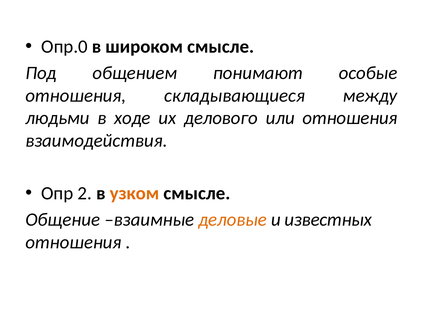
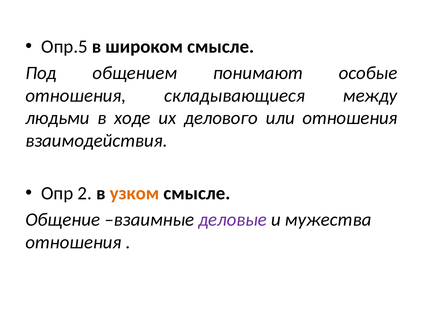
Опр.0: Опр.0 -> Опр.5
деловые colour: orange -> purple
известных: известных -> мужества
